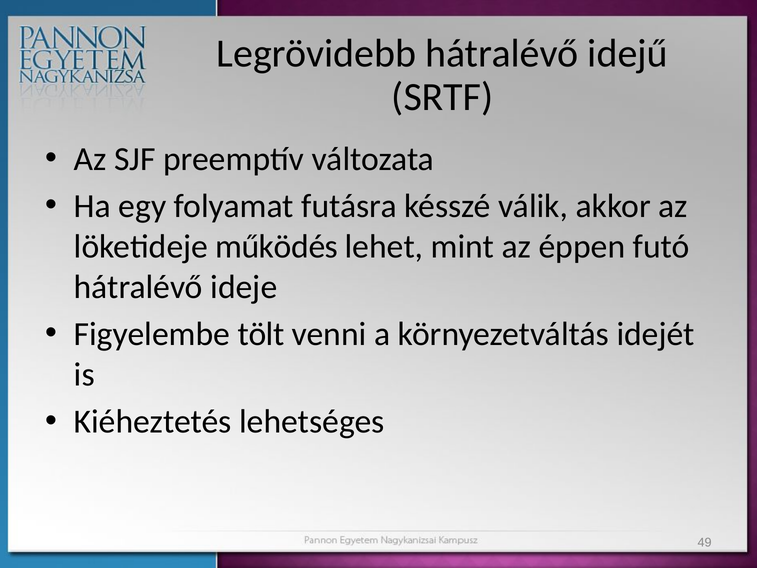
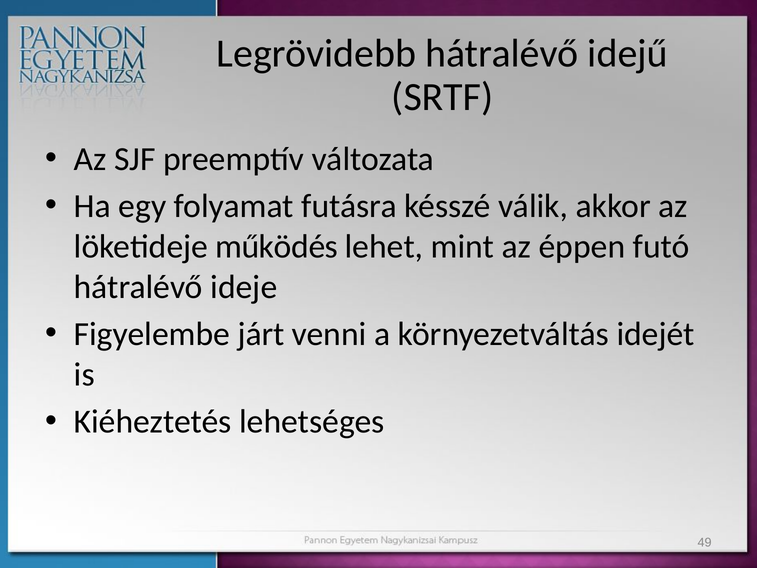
tölt: tölt -> járt
